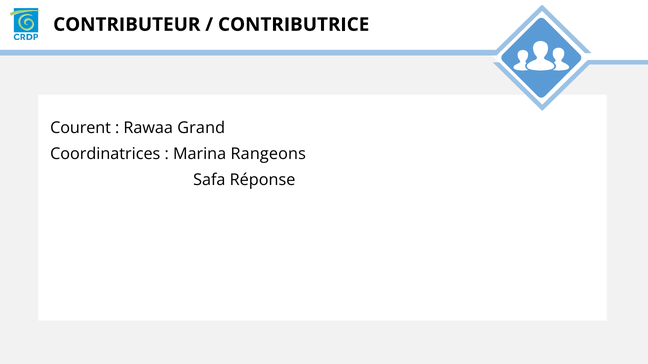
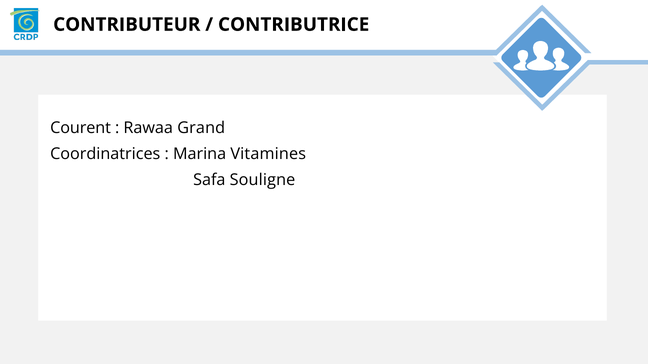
Rangeons: Rangeons -> Vitamines
Réponse: Réponse -> Souligne
